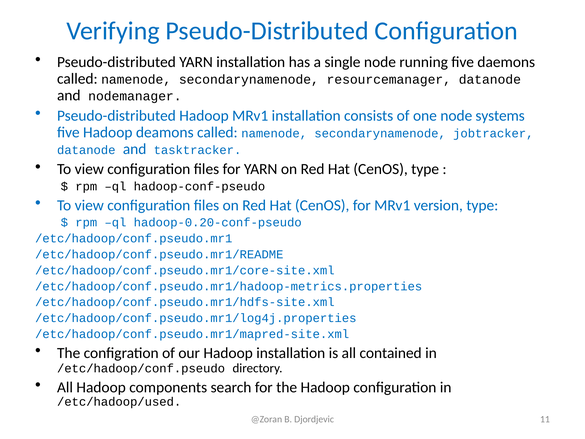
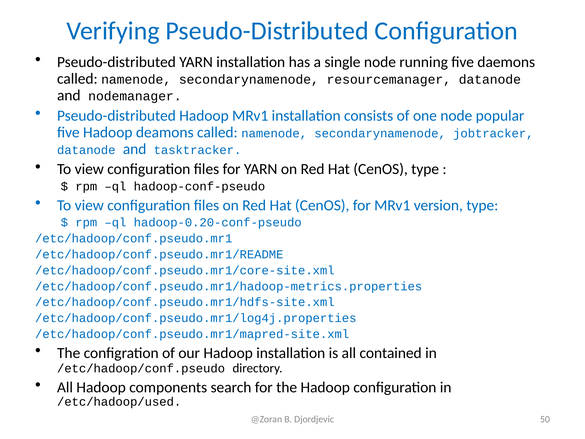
systems: systems -> popular
11: 11 -> 50
